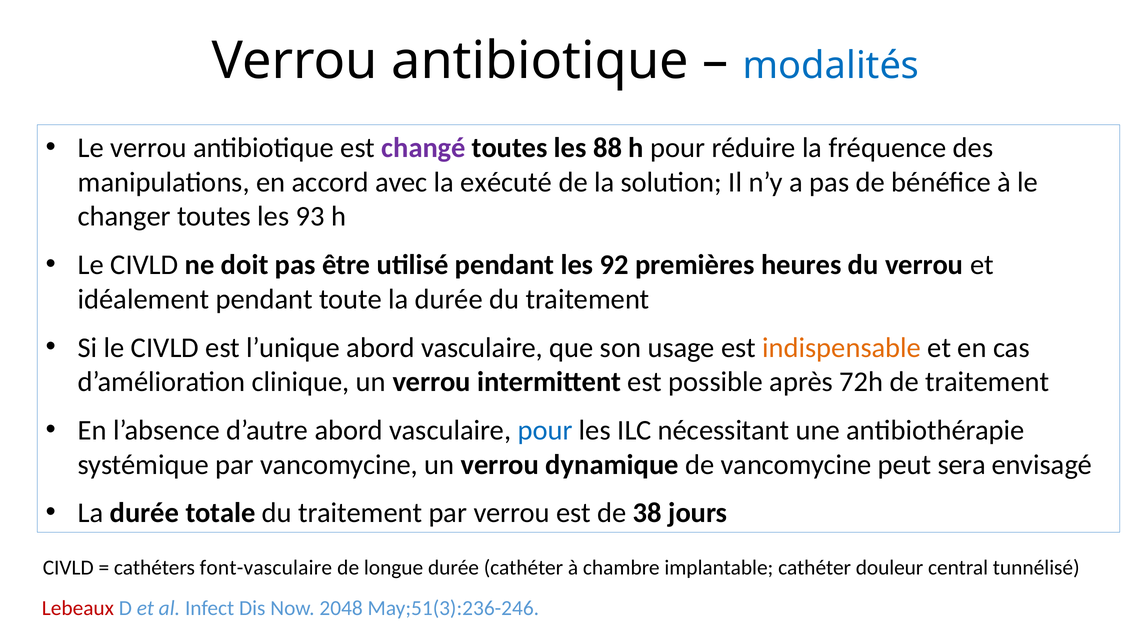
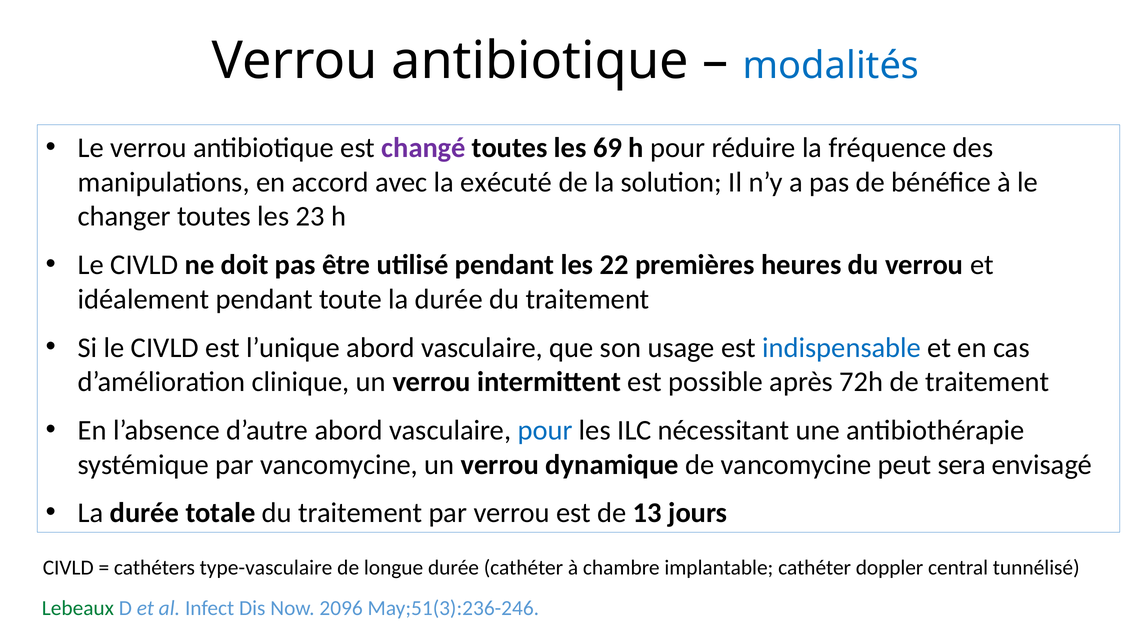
88: 88 -> 69
93: 93 -> 23
92: 92 -> 22
indispensable colour: orange -> blue
38: 38 -> 13
font-vasculaire: font-vasculaire -> type-vasculaire
douleur: douleur -> doppler
Lebeaux colour: red -> green
2048: 2048 -> 2096
